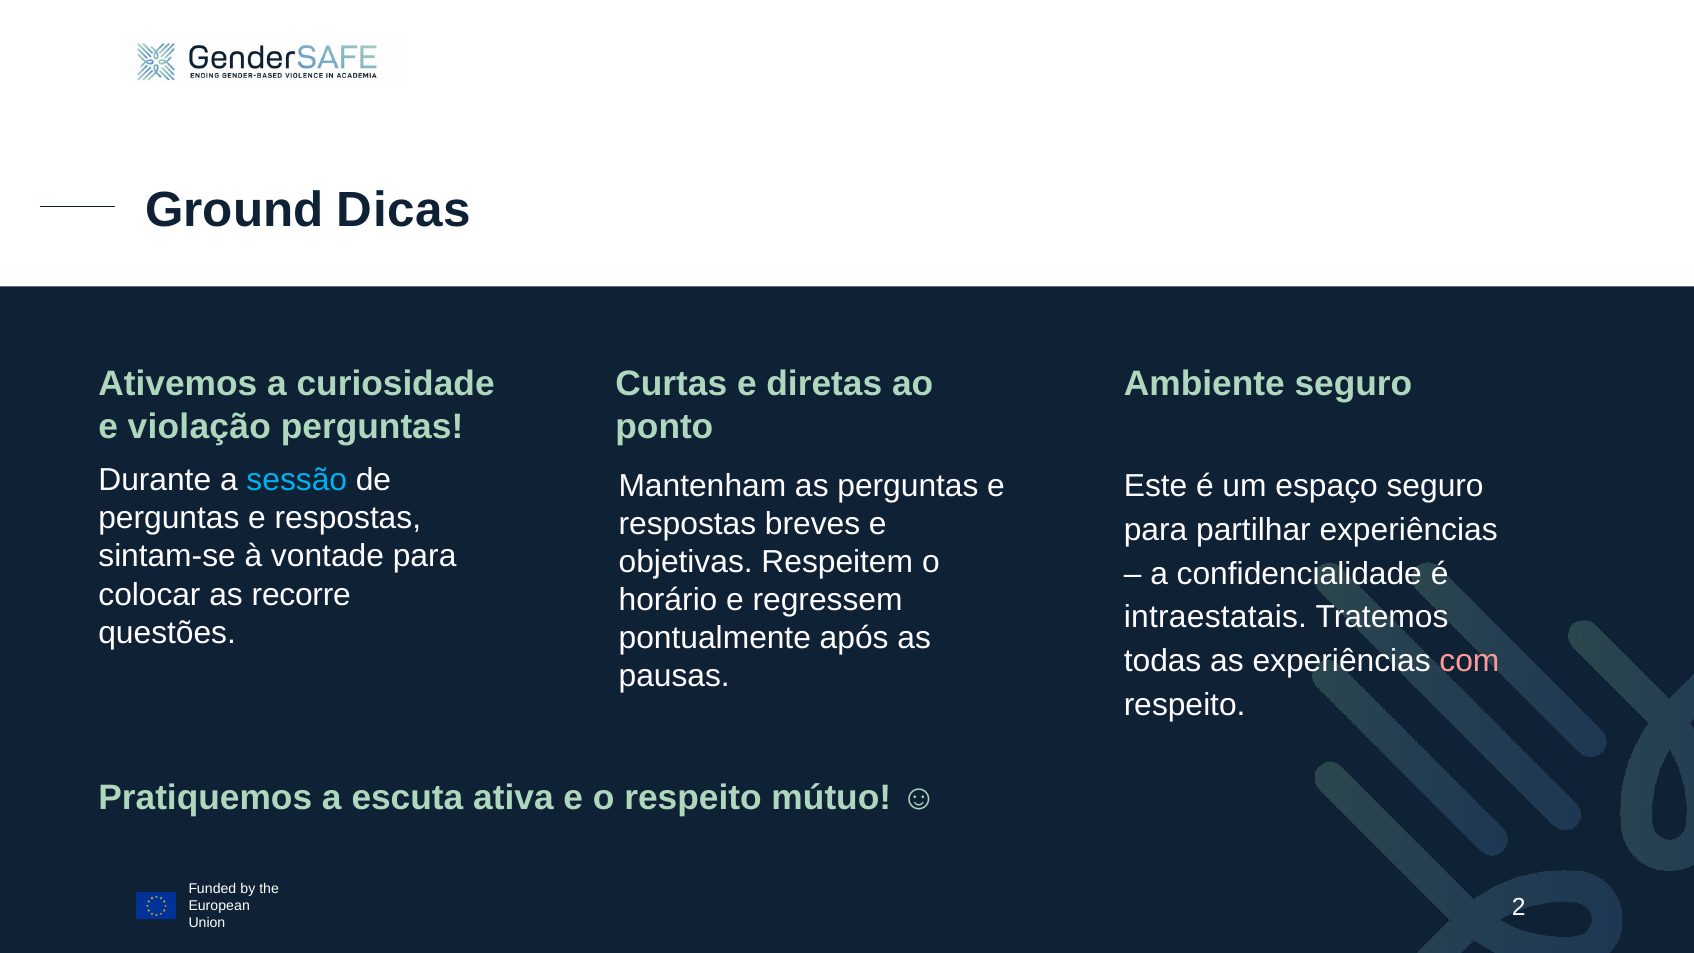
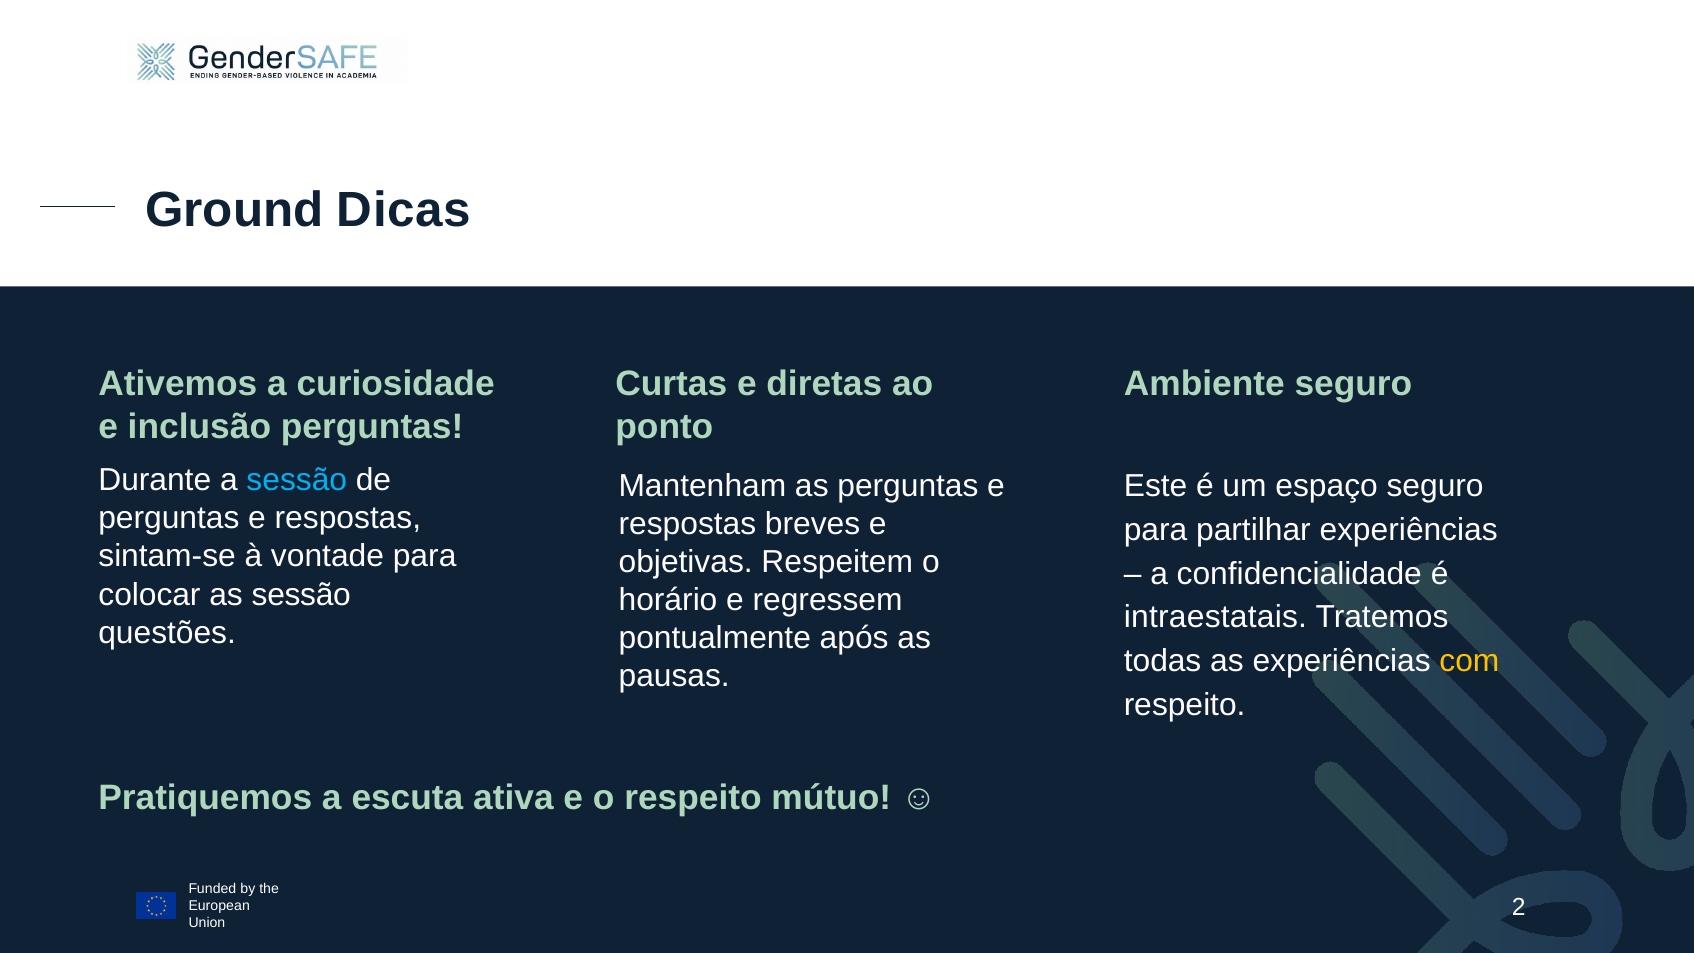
violação: violação -> inclusão
as recorre: recorre -> sessão
com colour: pink -> yellow
